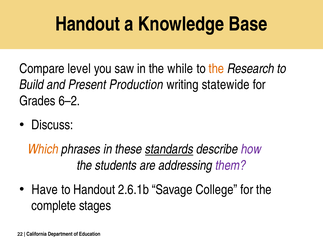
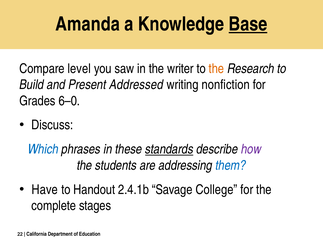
Handout at (88, 24): Handout -> Amanda
Base underline: none -> present
while: while -> writer
Production: Production -> Addressed
statewide: statewide -> nonfiction
6–2: 6–2 -> 6–0
Which colour: orange -> blue
them colour: purple -> blue
2.6.1b: 2.6.1b -> 2.4.1b
